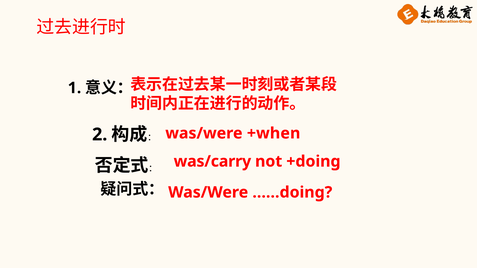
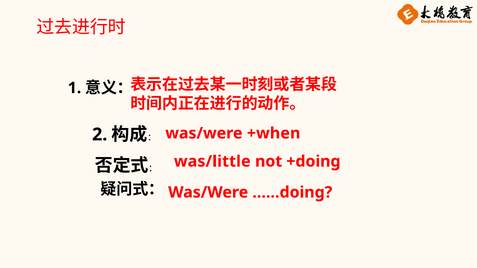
was/carry: was/carry -> was/little
